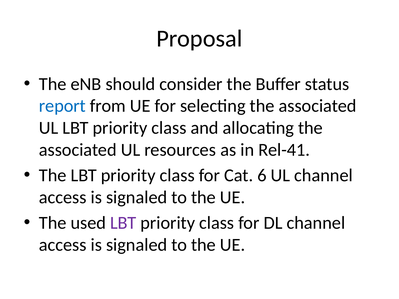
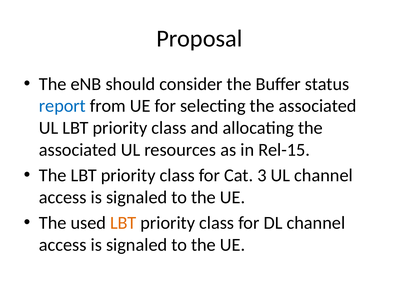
Rel-41: Rel-41 -> Rel-15
6: 6 -> 3
LBT at (123, 223) colour: purple -> orange
